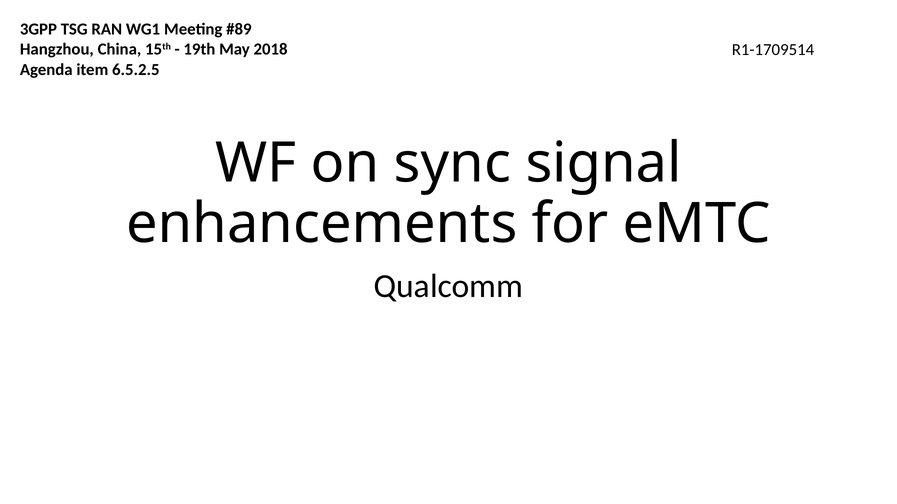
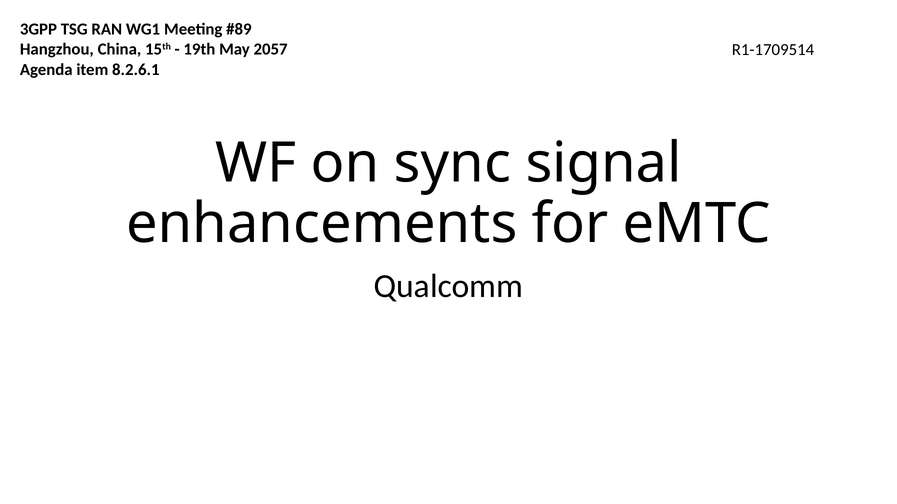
2018: 2018 -> 2057
6.5.2.5: 6.5.2.5 -> 8.2.6.1
